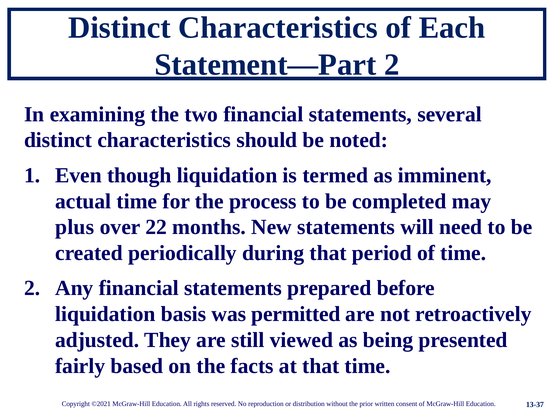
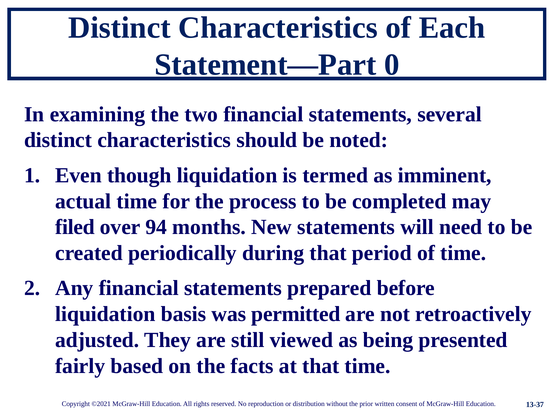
Statement—Part 2: 2 -> 0
plus: plus -> filed
22: 22 -> 94
